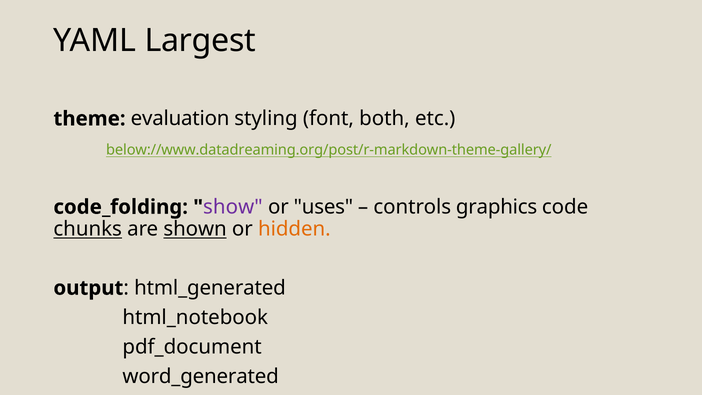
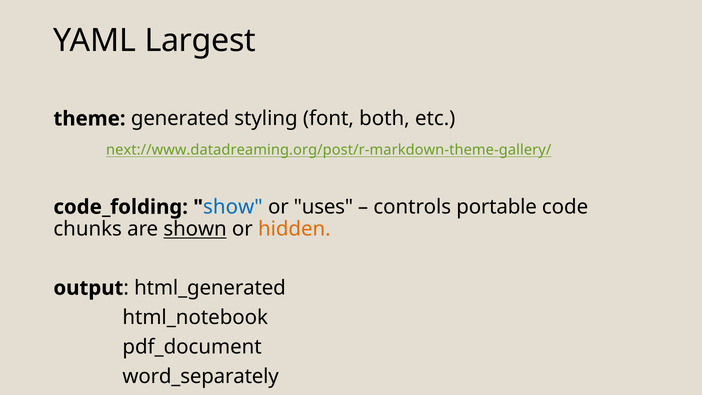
evaluation: evaluation -> generated
below://www.datadreaming.org/post/r-markdown-theme-gallery/: below://www.datadreaming.org/post/r-markdown-theme-gallery/ -> next://www.datadreaming.org/post/r-markdown-theme-gallery/
show colour: purple -> blue
graphics: graphics -> portable
chunks underline: present -> none
word_generated: word_generated -> word_separately
